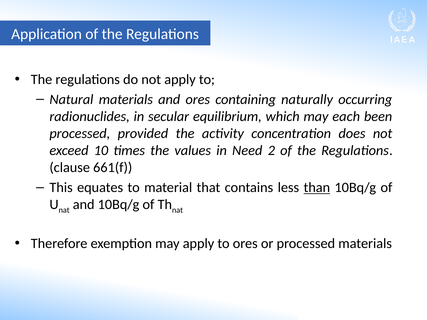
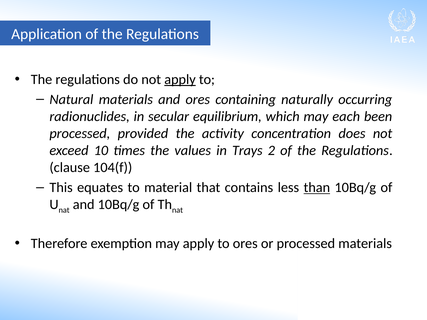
apply at (180, 80) underline: none -> present
Need: Need -> Trays
661(f: 661(f -> 104(f
